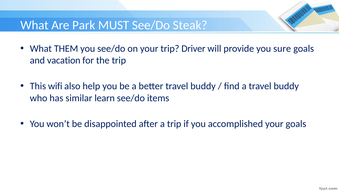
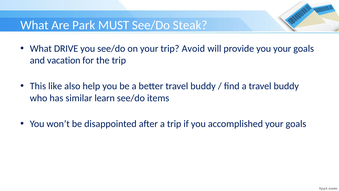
THEM: THEM -> DRIVE
Driver: Driver -> Avoid
you sure: sure -> your
wifi: wifi -> like
